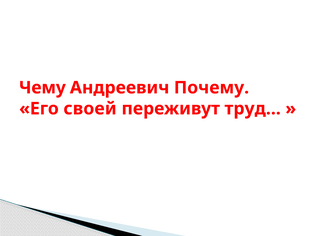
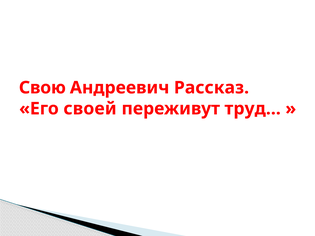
Чему: Чему -> Свою
Почему: Почему -> Рассказ
